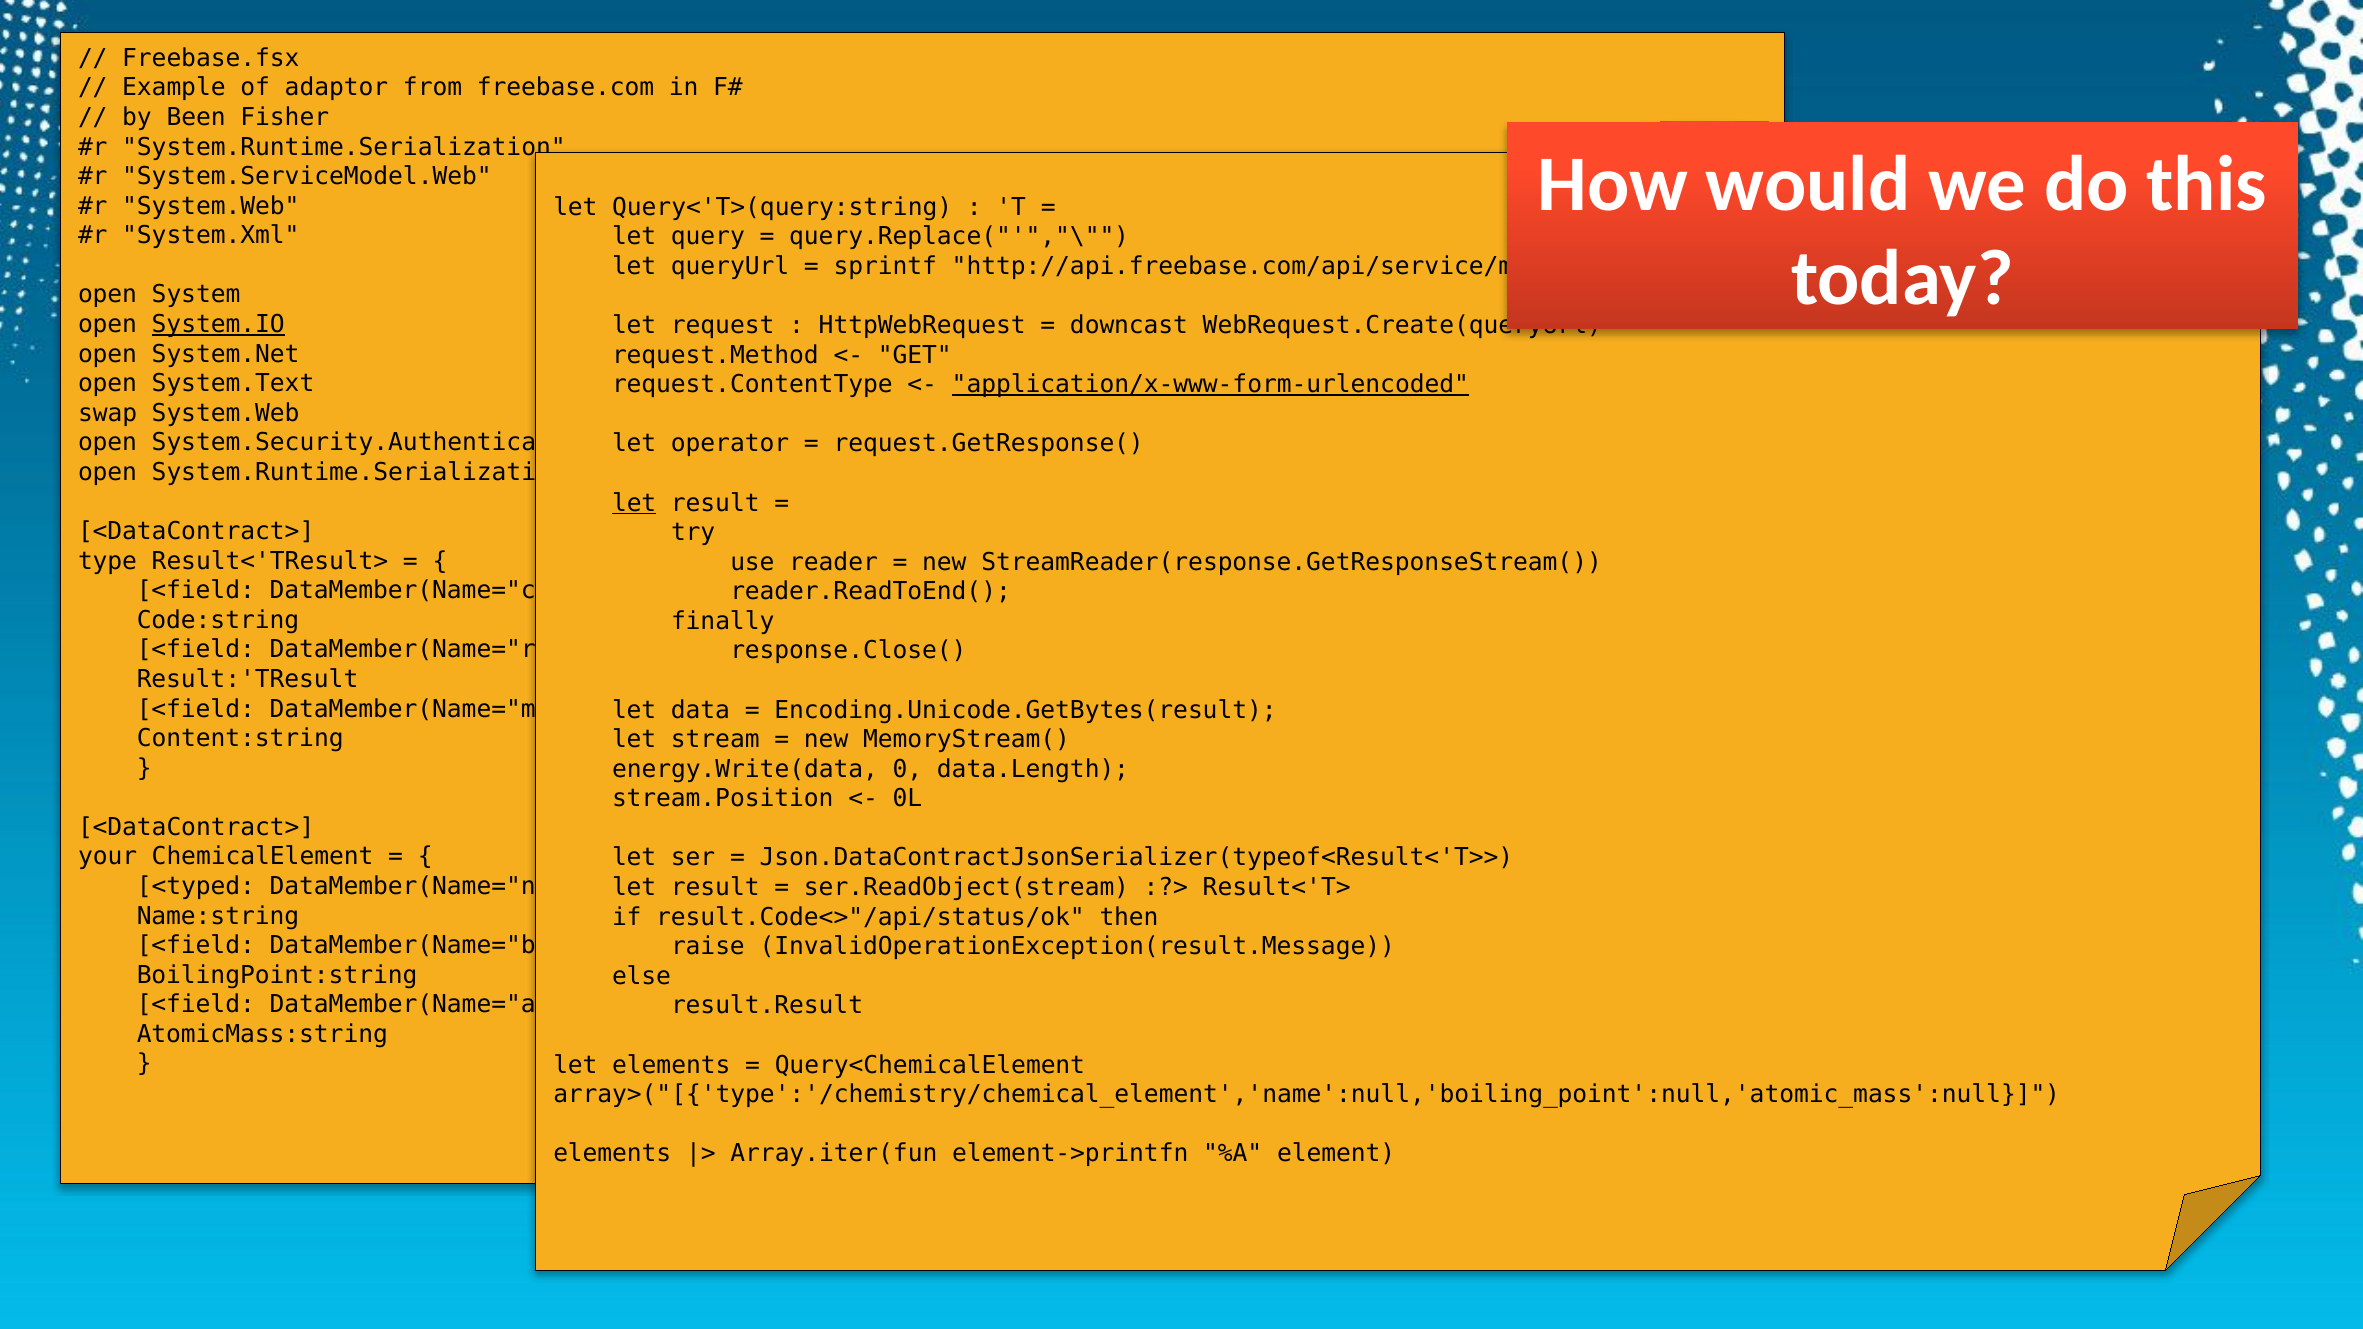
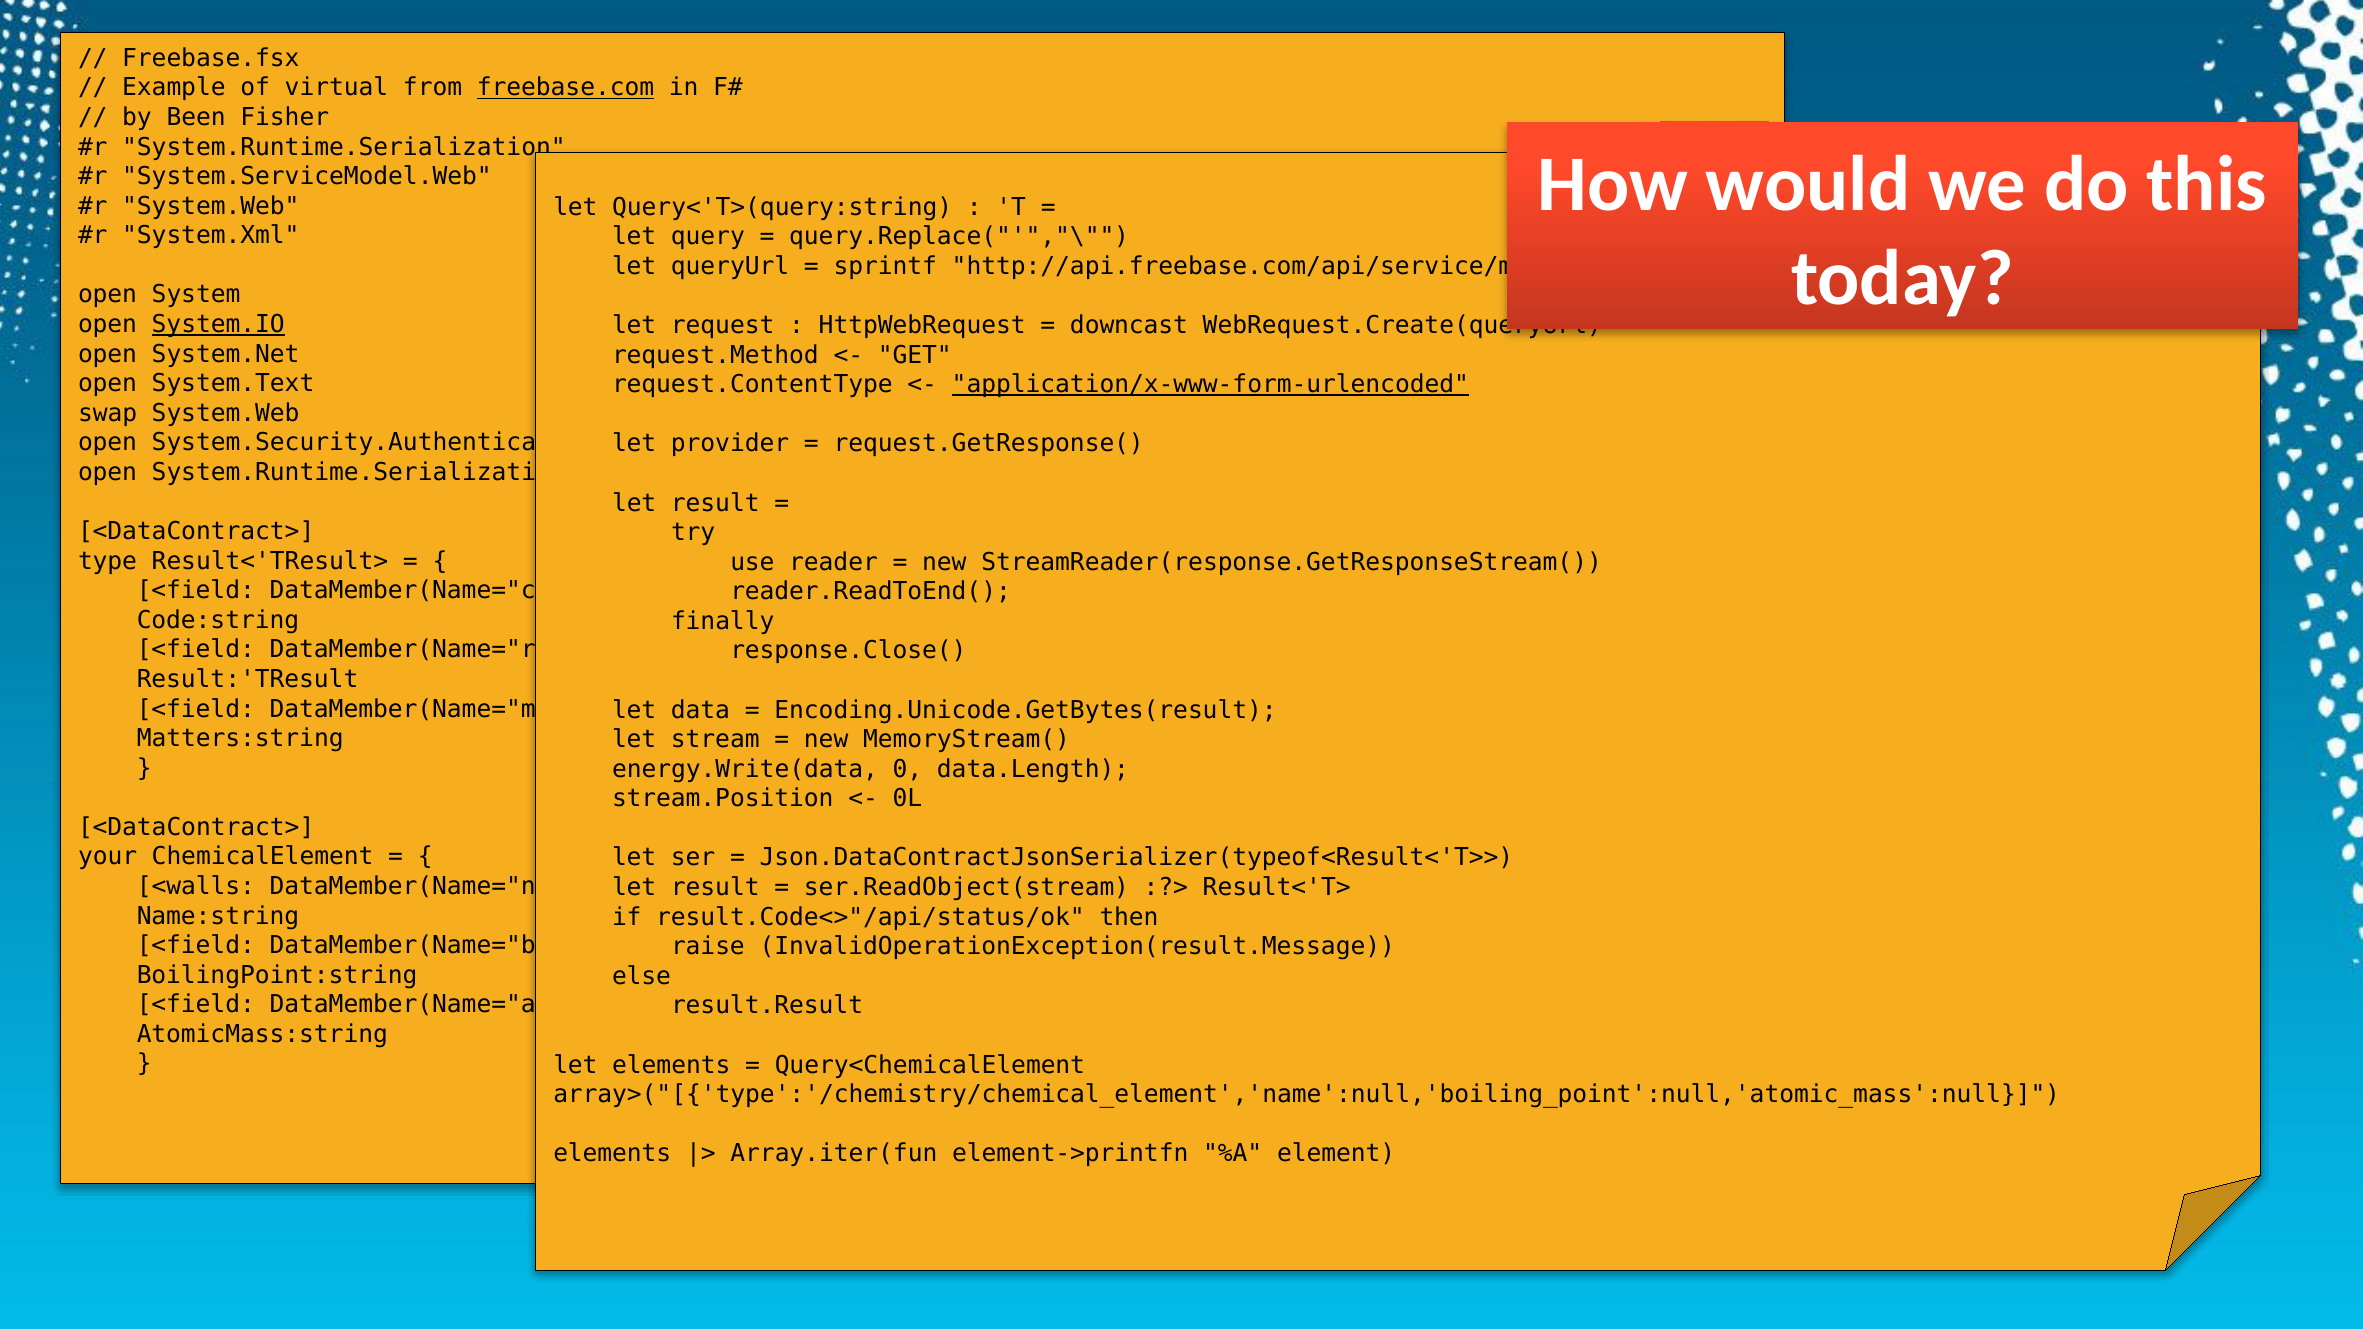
adaptor: adaptor -> virtual
freebase.com underline: none -> present
operator: operator -> provider
let at (634, 503) underline: present -> none
Content:string: Content:string -> Matters:string
<typed: <typed -> <walls
